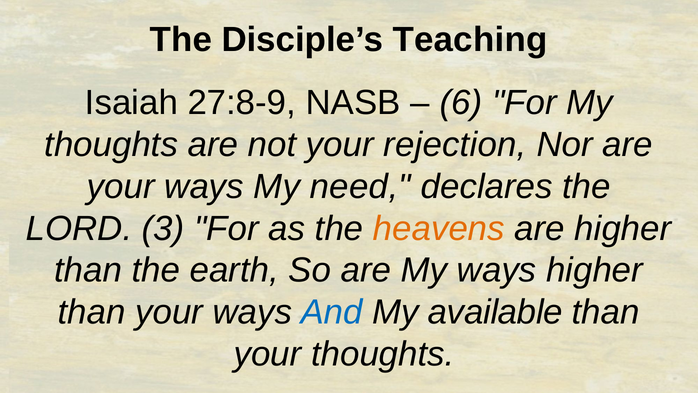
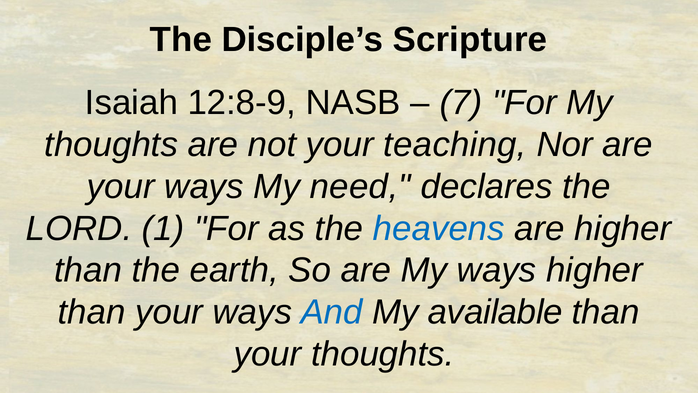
Teaching: Teaching -> Scripture
27:8-9: 27:8-9 -> 12:8-9
6: 6 -> 7
rejection: rejection -> teaching
3: 3 -> 1
heavens colour: orange -> blue
